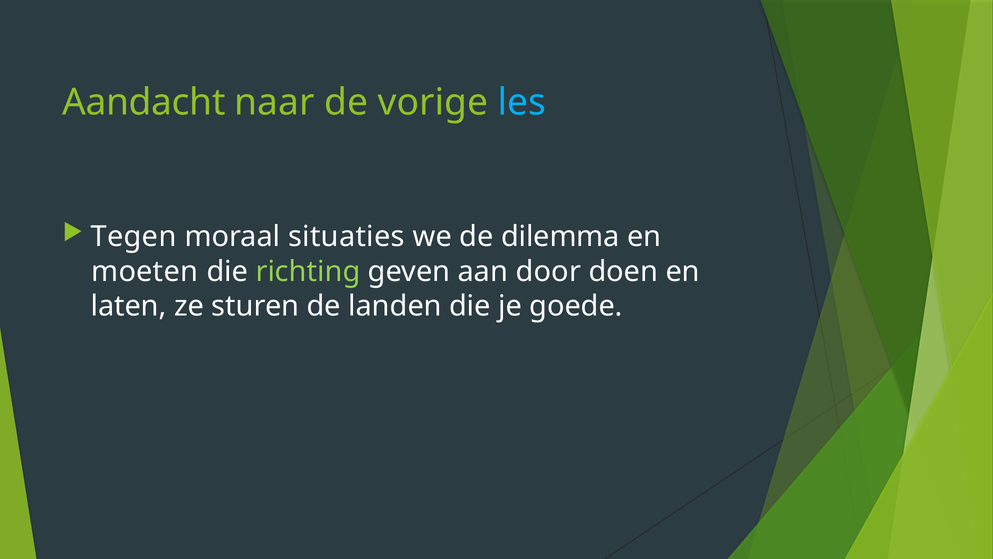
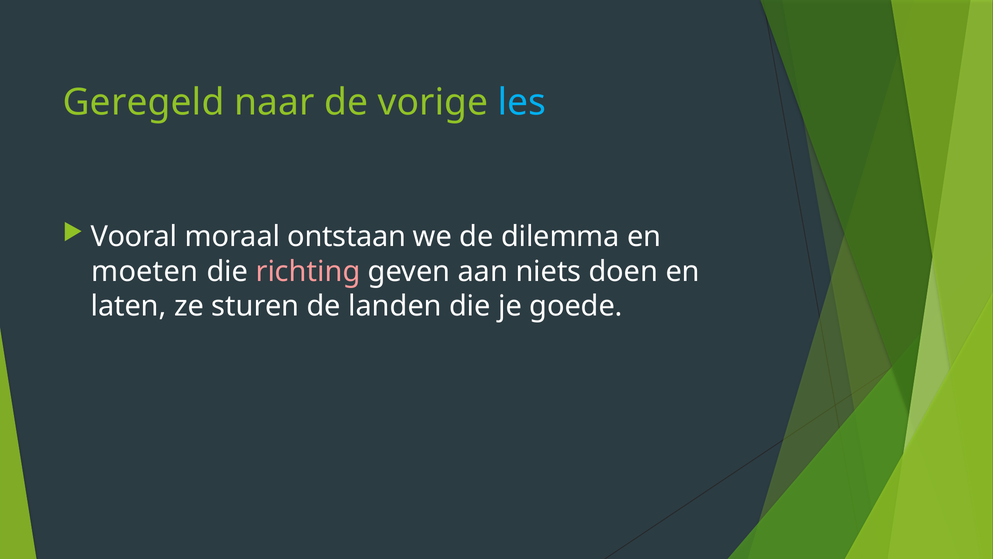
Aandacht: Aandacht -> Geregeld
Tegen: Tegen -> Vooral
situaties: situaties -> ontstaan
richting colour: light green -> pink
door: door -> niets
